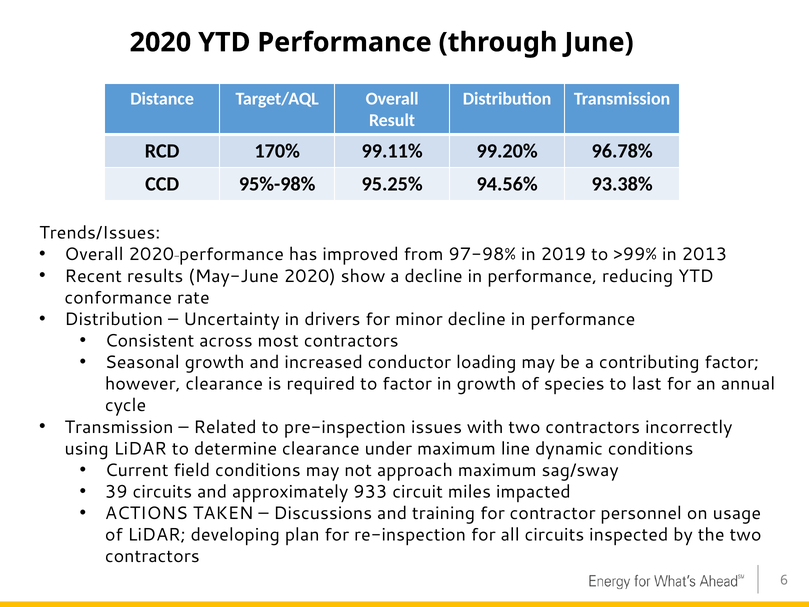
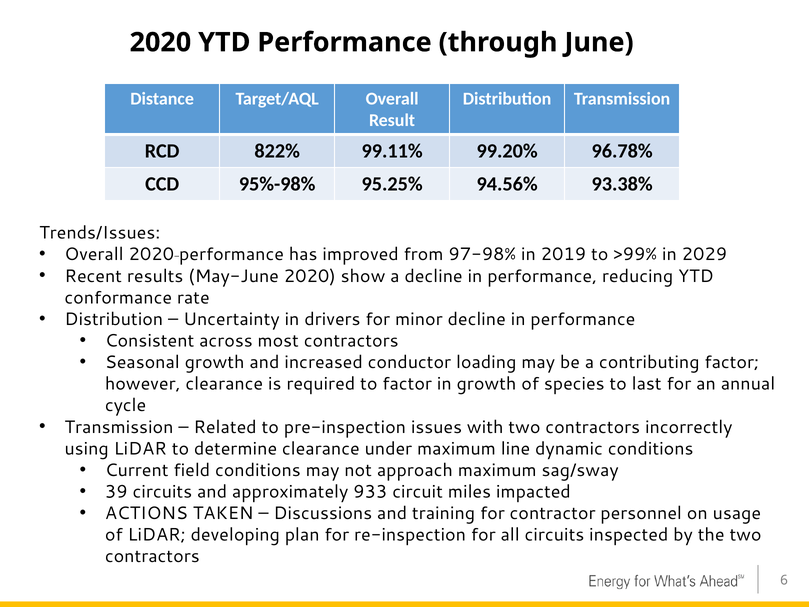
170%: 170% -> 822%
2013: 2013 -> 2029
